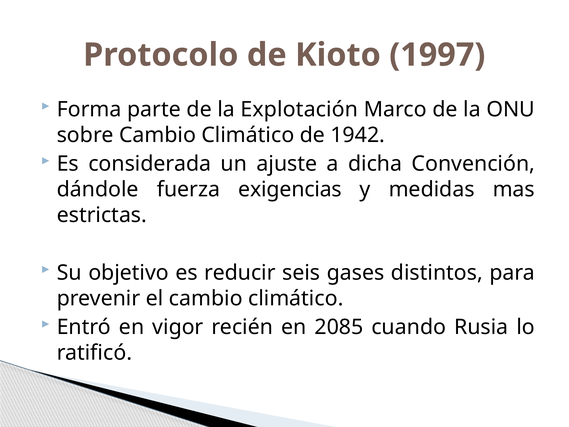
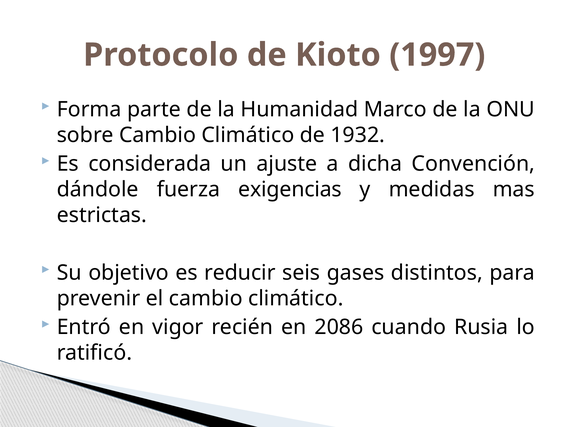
Explotación: Explotación -> Humanidad
1942: 1942 -> 1932
2085: 2085 -> 2086
